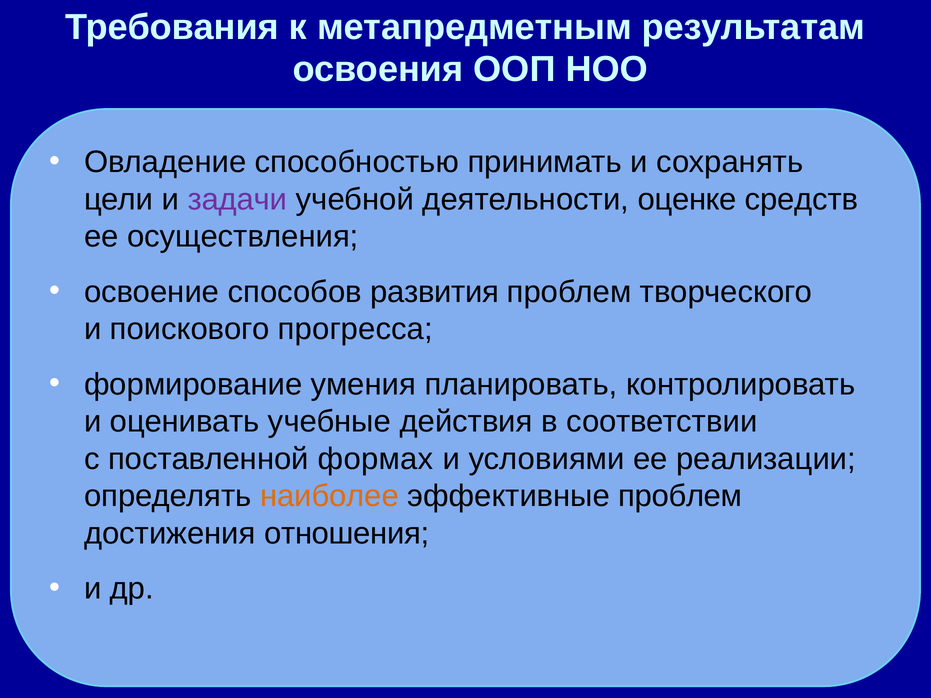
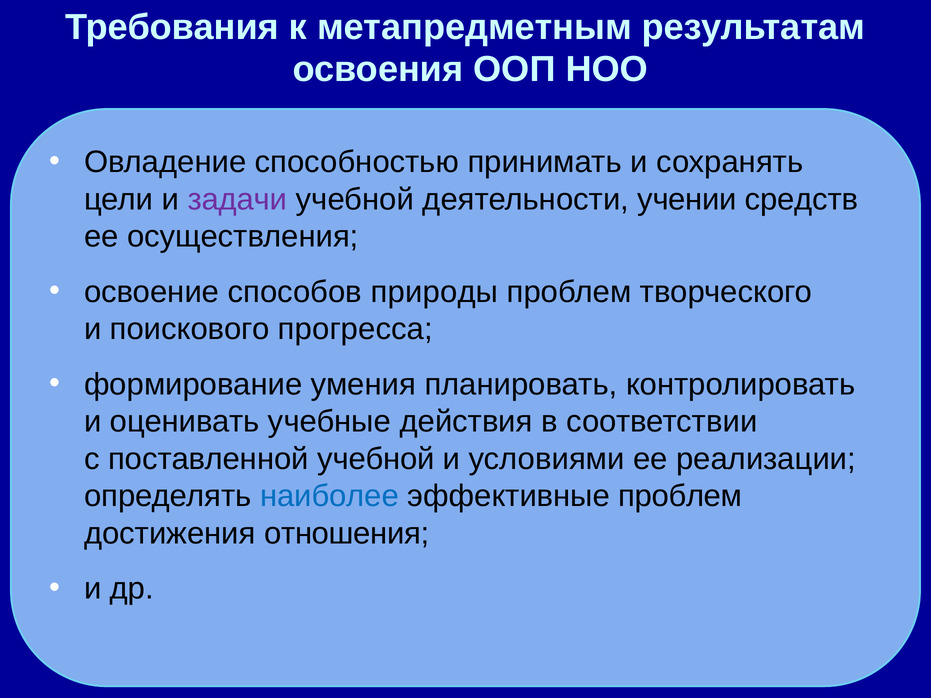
оценке: оценке -> учении
развития: развития -> природы
поставленной формах: формах -> учебной
наиболее colour: orange -> blue
